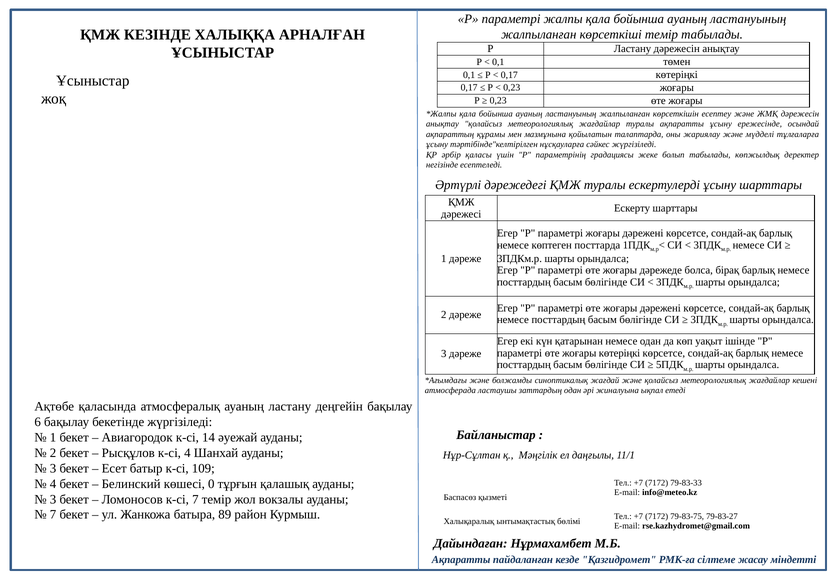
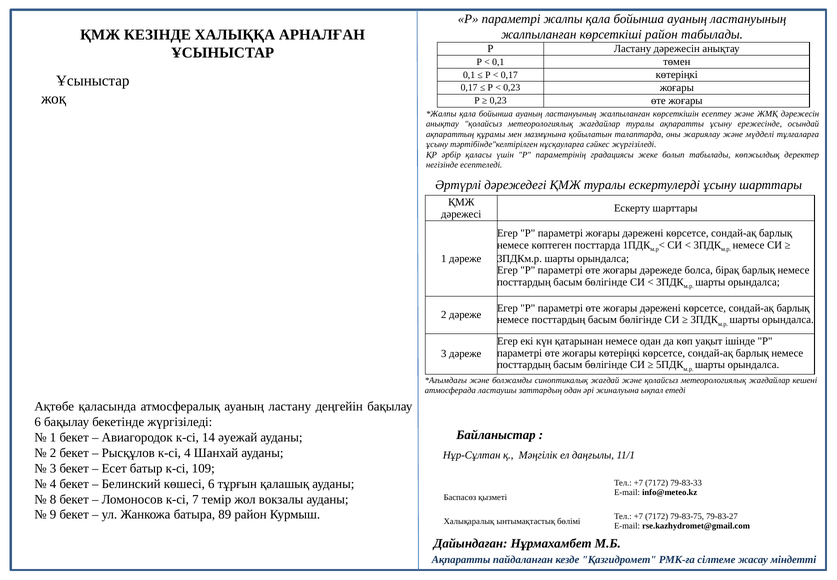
көрсеткіші темір: темір -> район
көшесі 0: 0 -> 6
3 at (53, 499): 3 -> 8
7 at (53, 514): 7 -> 9
